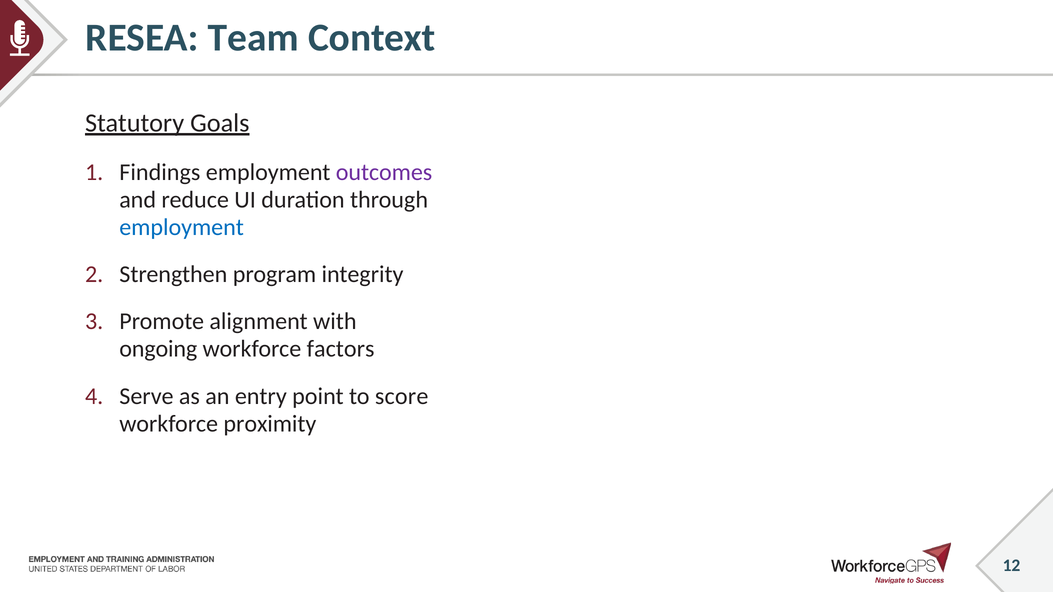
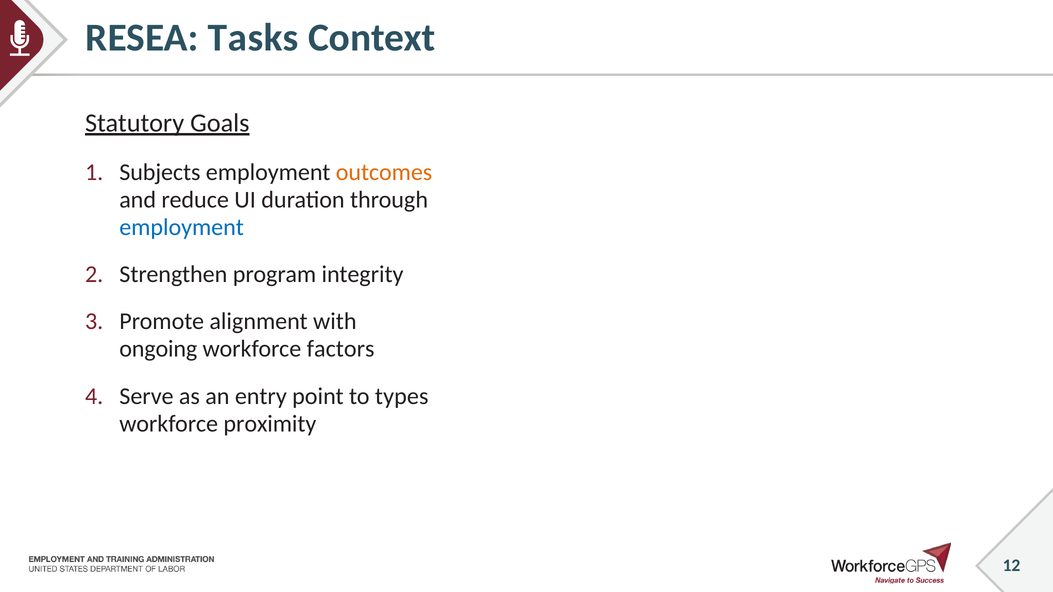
Team: Team -> Tasks
Findings: Findings -> Subjects
outcomes colour: purple -> orange
score: score -> types
